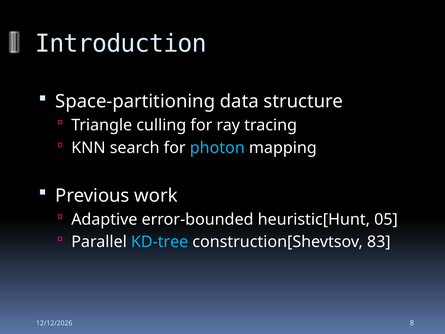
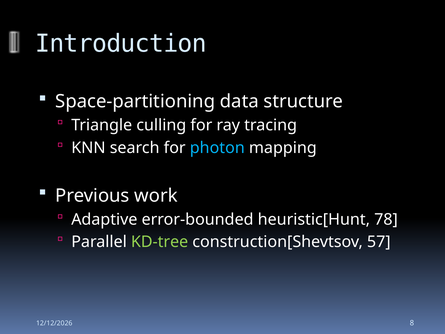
05: 05 -> 78
KD-tree colour: light blue -> light green
83: 83 -> 57
